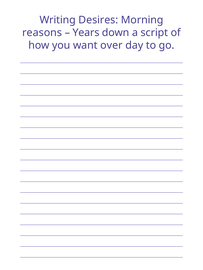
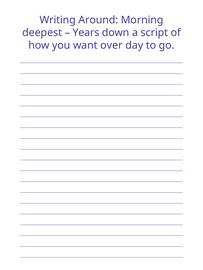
Desires: Desires -> Around
reasons: reasons -> deepest
